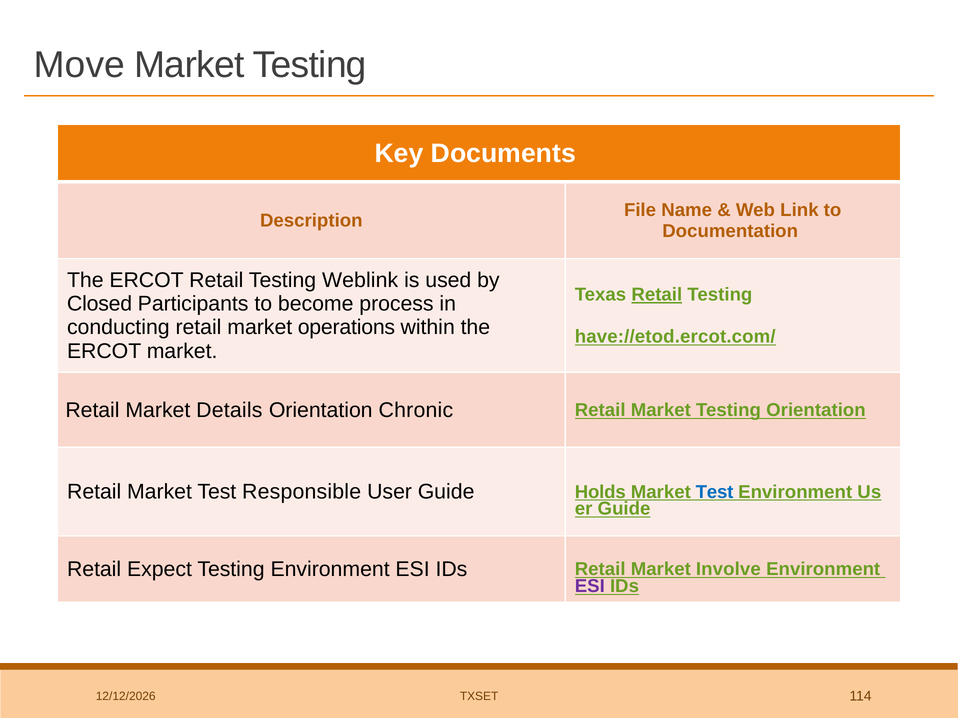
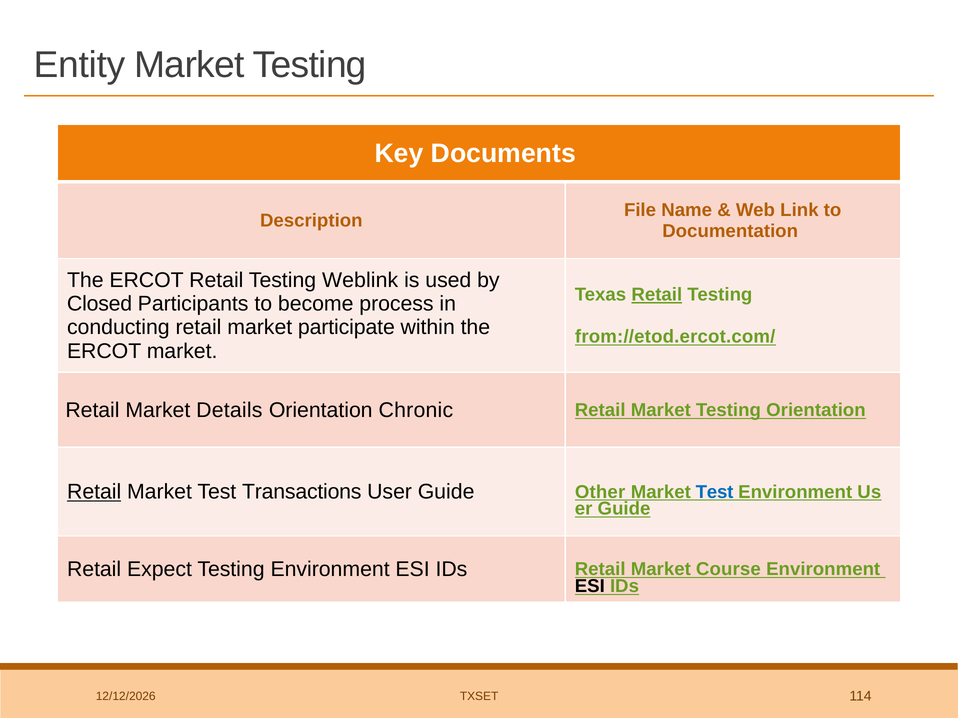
Move: Move -> Entity
operations: operations -> participate
have://etod.ercot.com/: have://etod.ercot.com/ -> from://etod.ercot.com/
Retail at (94, 492) underline: none -> present
Responsible: Responsible -> Transactions
Holds: Holds -> Other
Involve: Involve -> Course
ESI at (590, 587) colour: purple -> black
